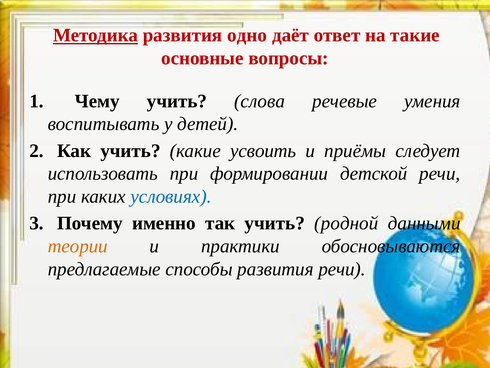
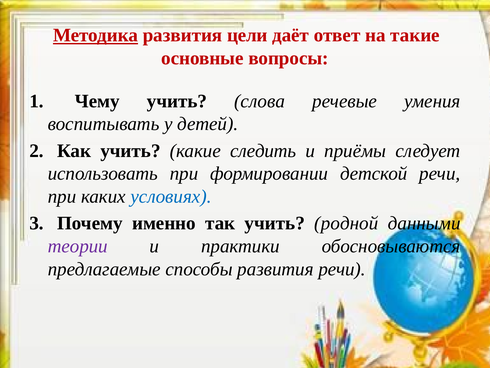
одно: одно -> цели
усвоить: усвоить -> следить
теории colour: orange -> purple
